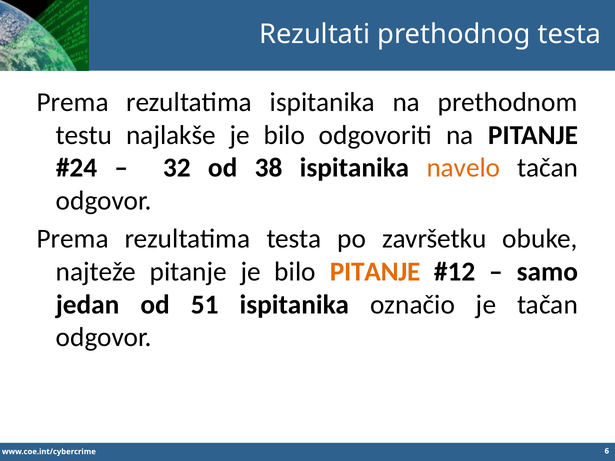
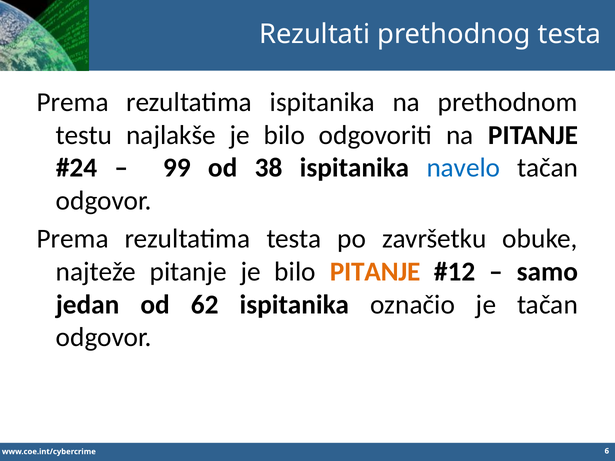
32: 32 -> 99
navelo colour: orange -> blue
51: 51 -> 62
